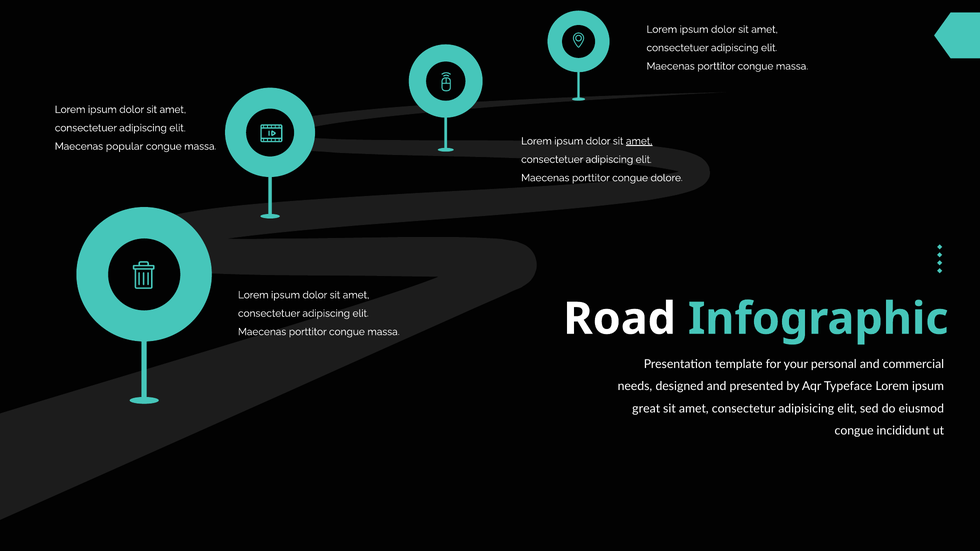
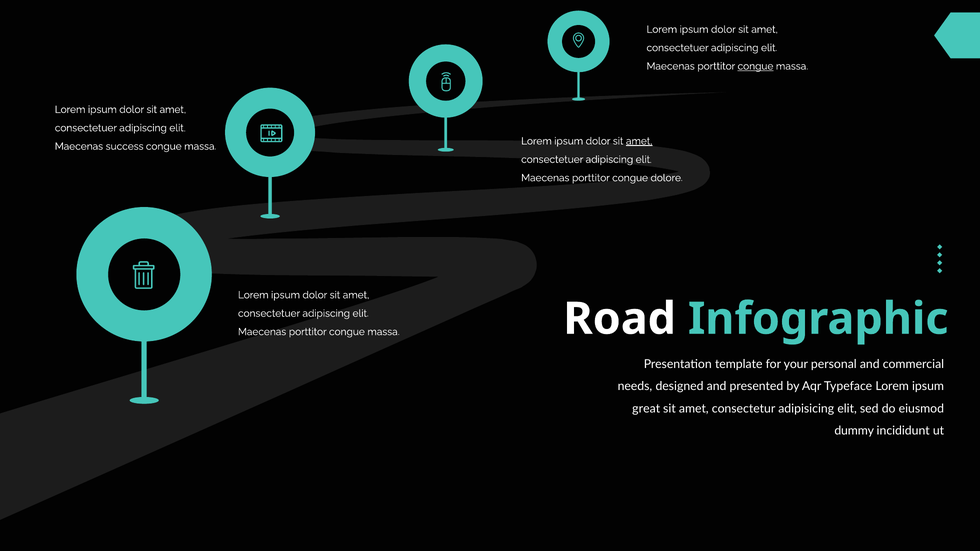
congue at (755, 66) underline: none -> present
popular: popular -> success
congue at (854, 431): congue -> dummy
